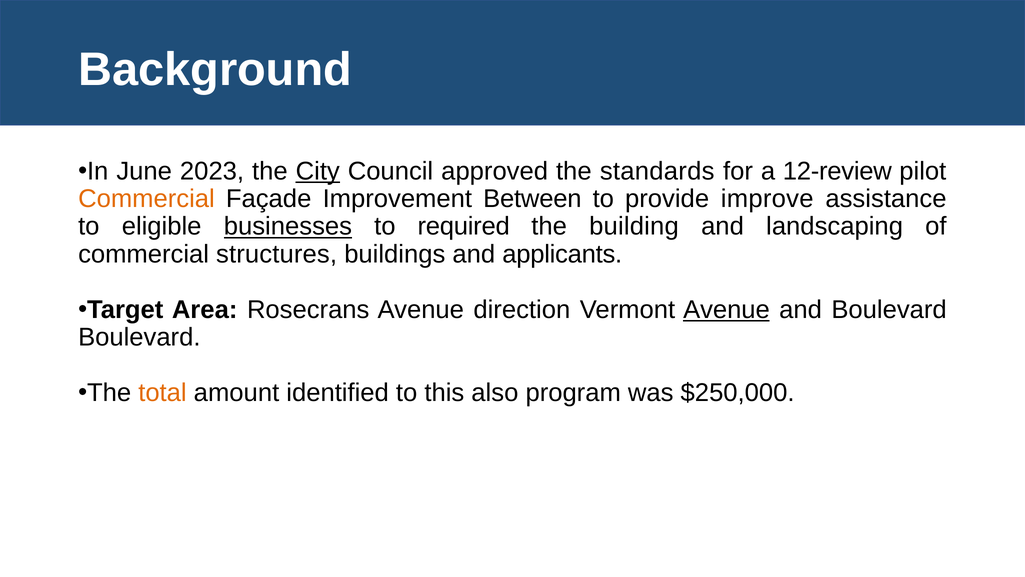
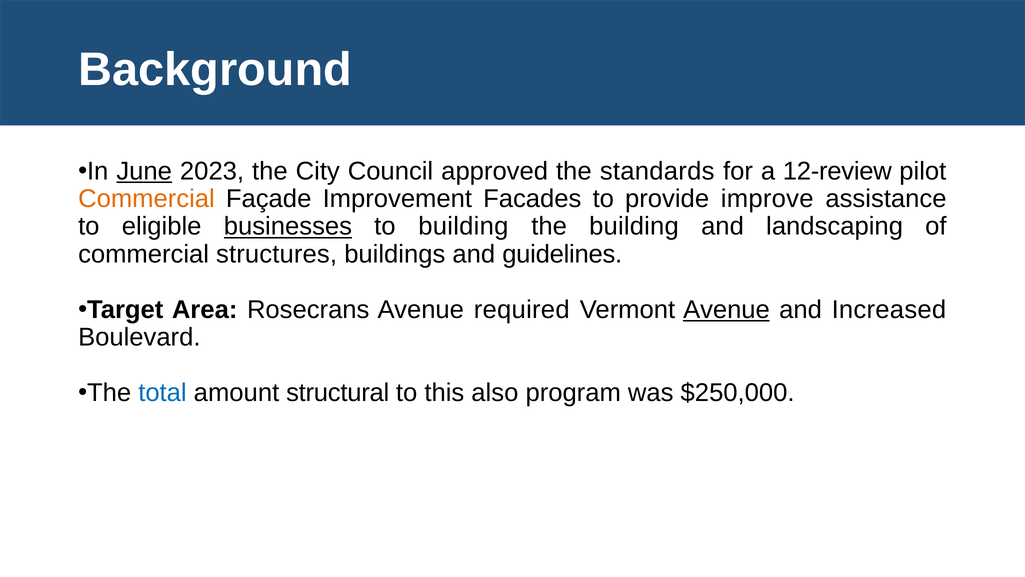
June underline: none -> present
City underline: present -> none
Between: Between -> Facades
to required: required -> building
applicants: applicants -> guidelines
direction: direction -> required
and Boulevard: Boulevard -> Increased
total colour: orange -> blue
identified: identified -> structural
